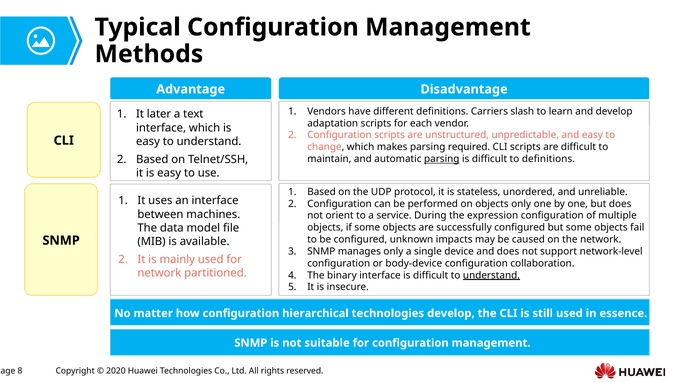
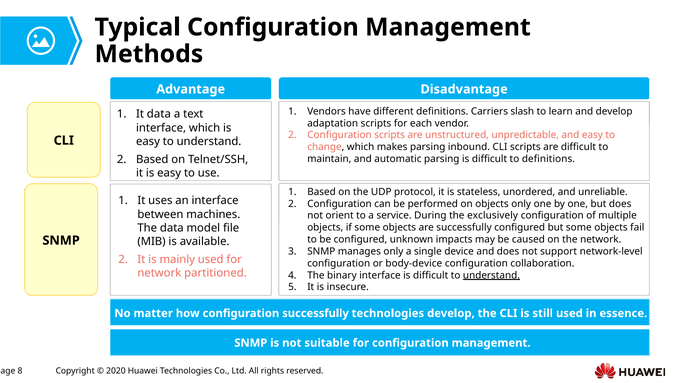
It later: later -> data
required: required -> inbound
parsing at (442, 159) underline: present -> none
expression: expression -> exclusively
configuration hierarchical: hierarchical -> successfully
